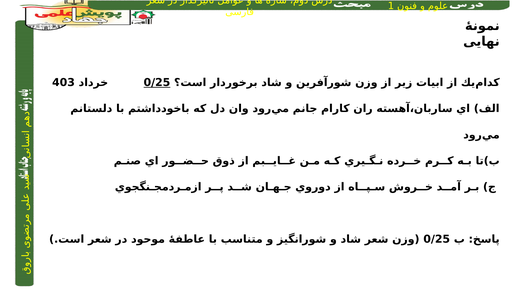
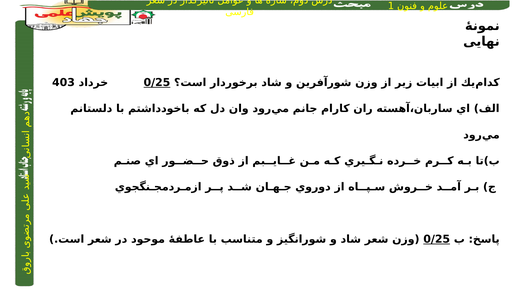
0/25 at (437, 239) underline: none -> present
